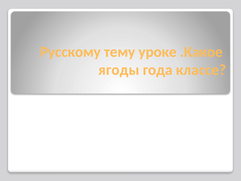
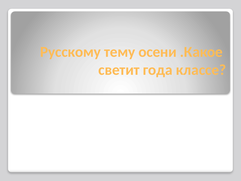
уроке: уроке -> осени
ягоды: ягоды -> светит
